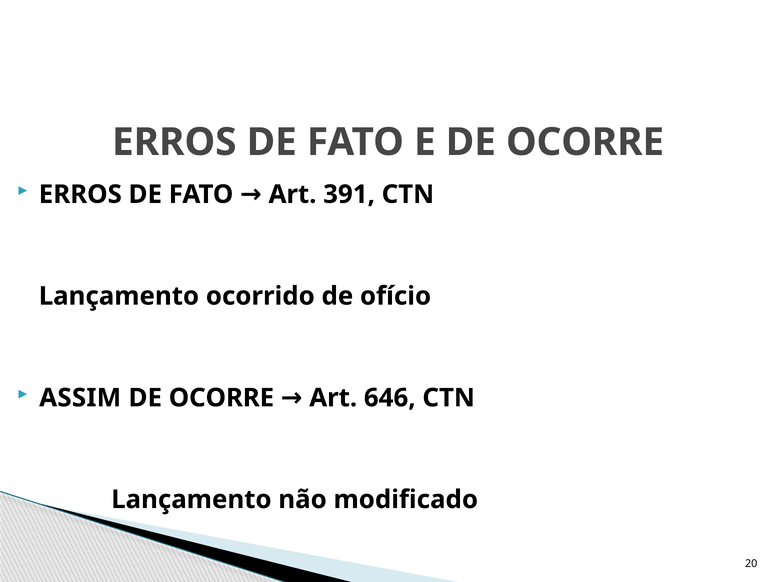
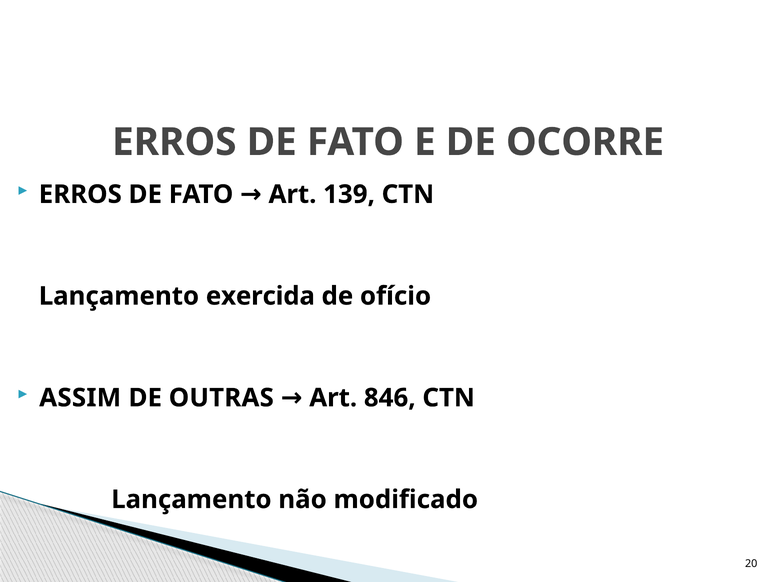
391: 391 -> 139
ocorrido: ocorrido -> exercida
OCORRE at (221, 398): OCORRE -> OUTRAS
646: 646 -> 846
